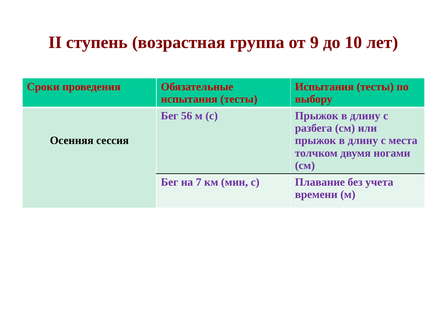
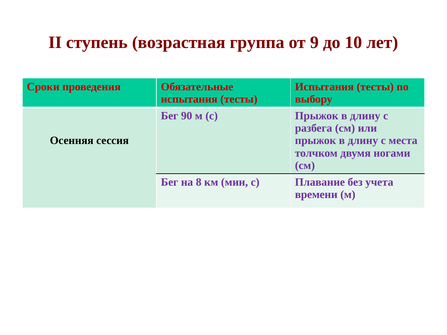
56: 56 -> 90
7: 7 -> 8
